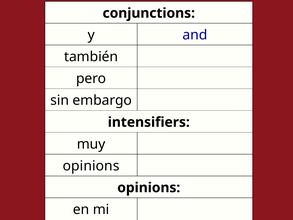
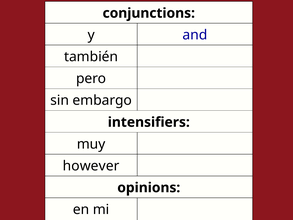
opinions at (91, 166): opinions -> however
